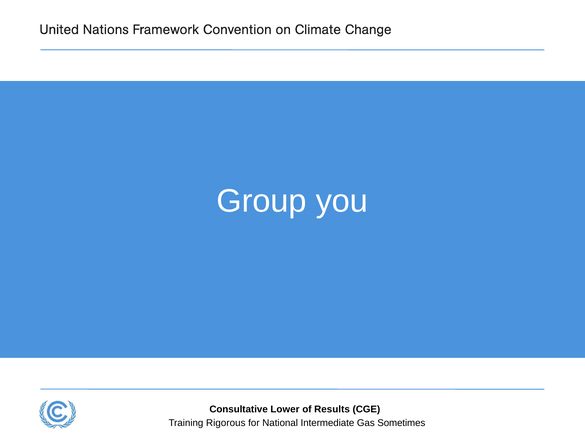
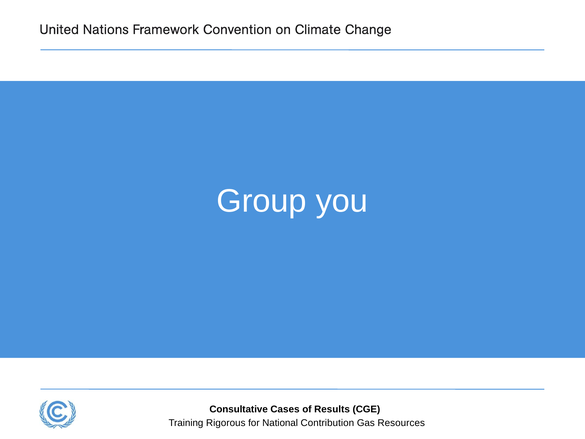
Lower: Lower -> Cases
Intermediate: Intermediate -> Contribution
Sometimes: Sometimes -> Resources
